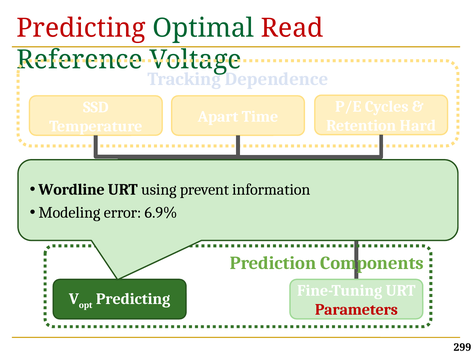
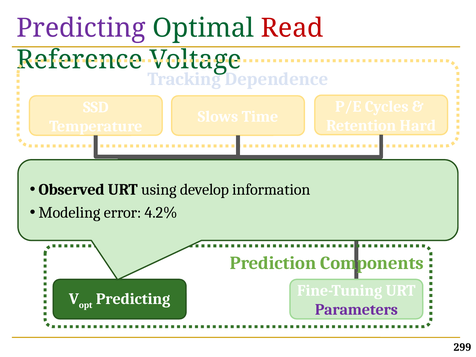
Predicting at (81, 28) colour: red -> purple
Apart: Apart -> Slows
Wordline: Wordline -> Observed
prevent: prevent -> develop
6.9%: 6.9% -> 4.2%
Parameters colour: red -> purple
